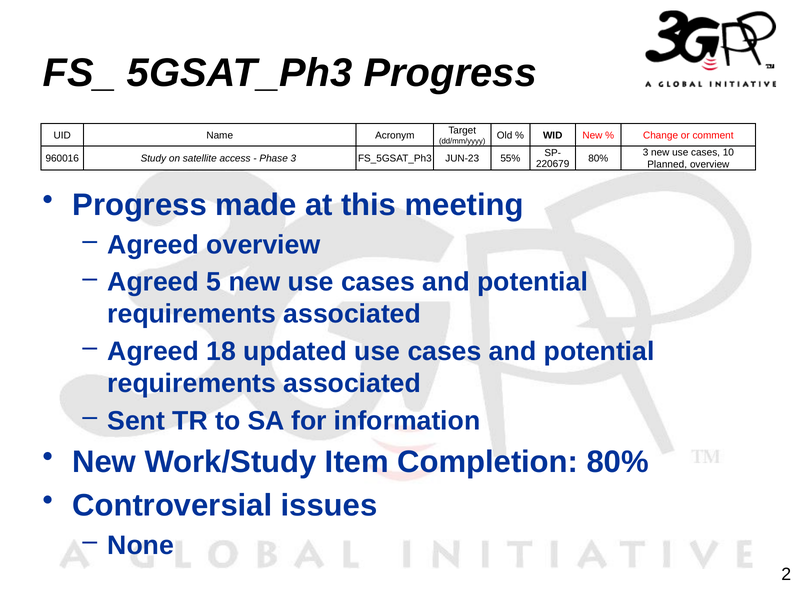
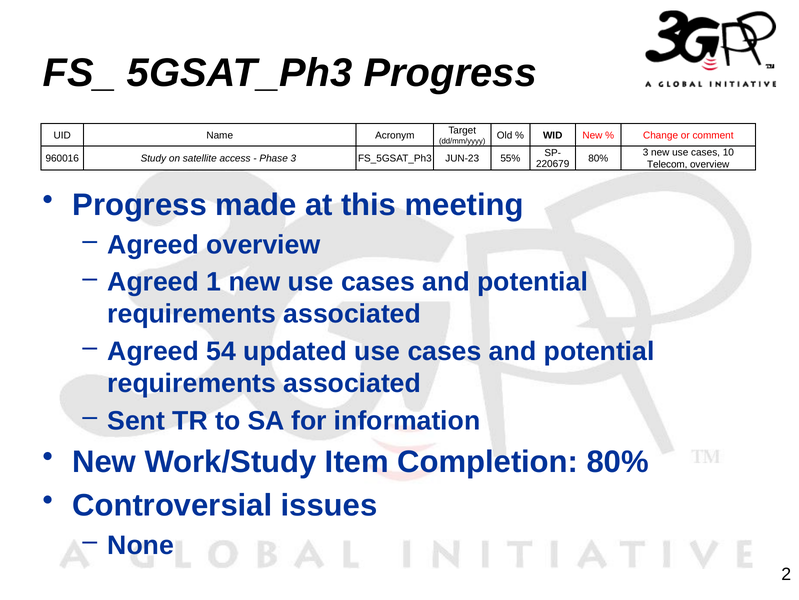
Planned: Planned -> Telecom
5: 5 -> 1
18: 18 -> 54
